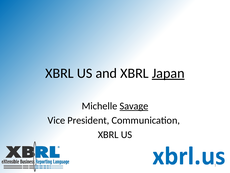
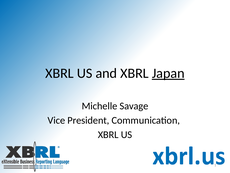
Savage underline: present -> none
